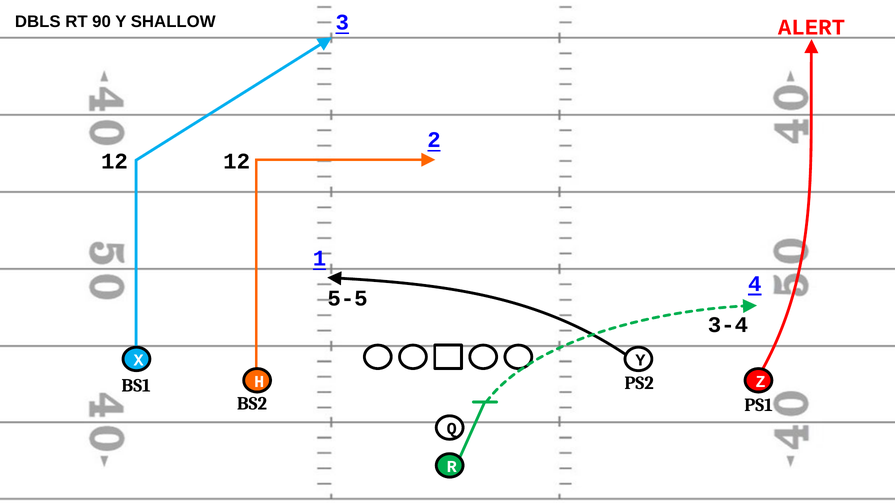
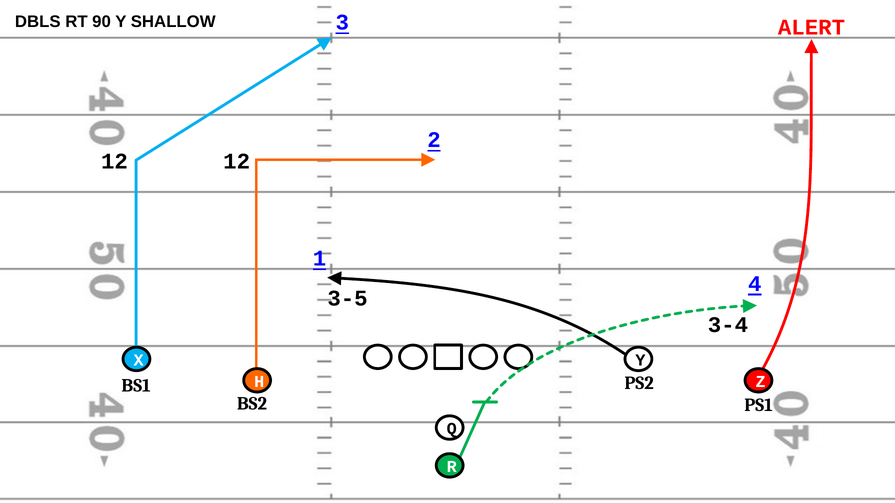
5-5: 5-5 -> 3-5
